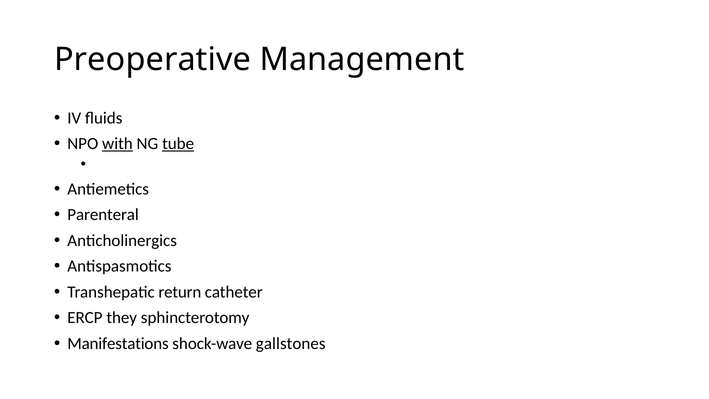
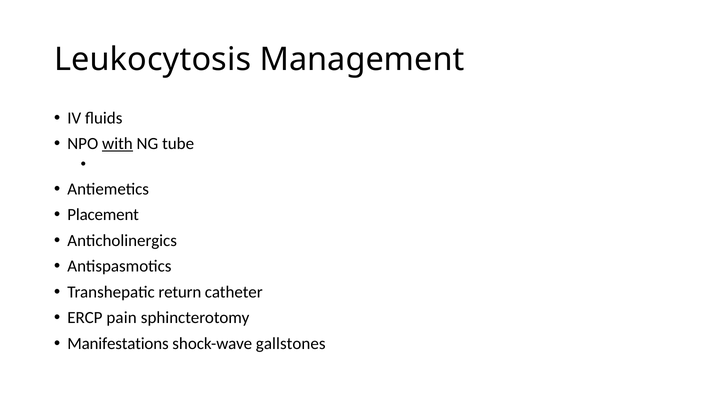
Preoperative: Preoperative -> Leukocytosis
tube underline: present -> none
Parenteral: Parenteral -> Placement
they: they -> pain
